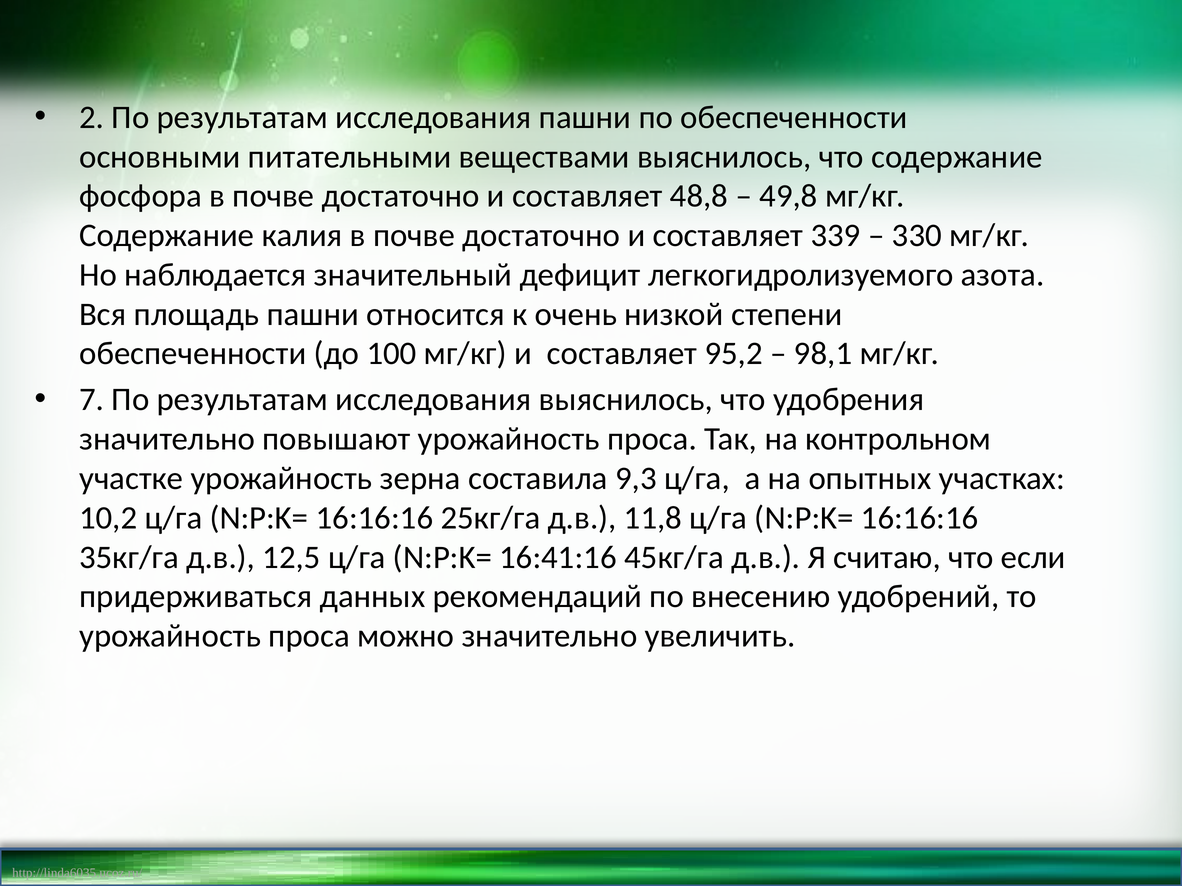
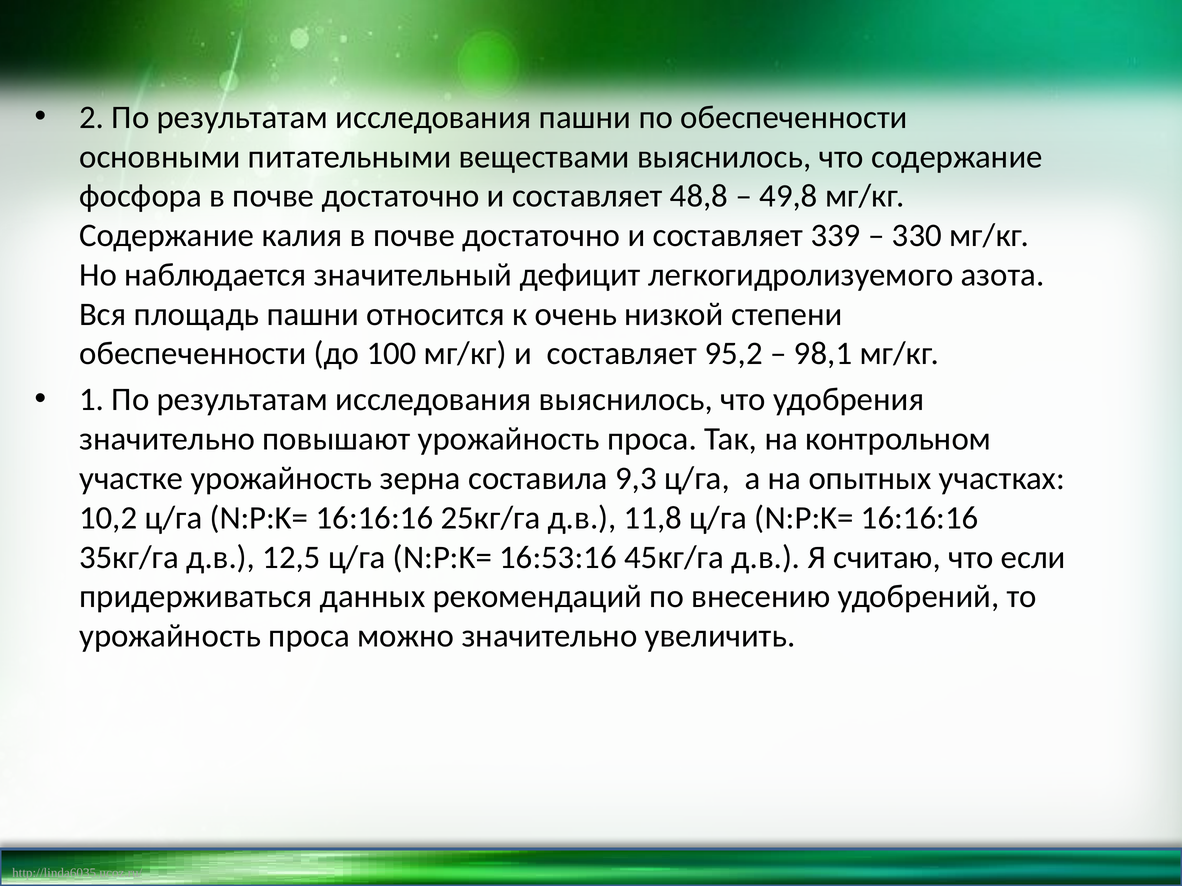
7: 7 -> 1
16:41:16: 16:41:16 -> 16:53:16
